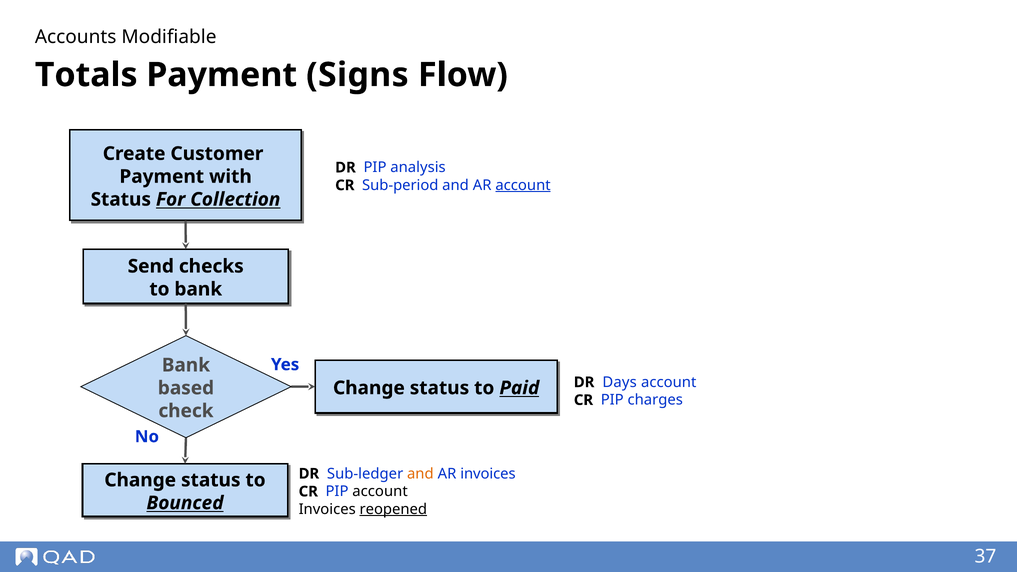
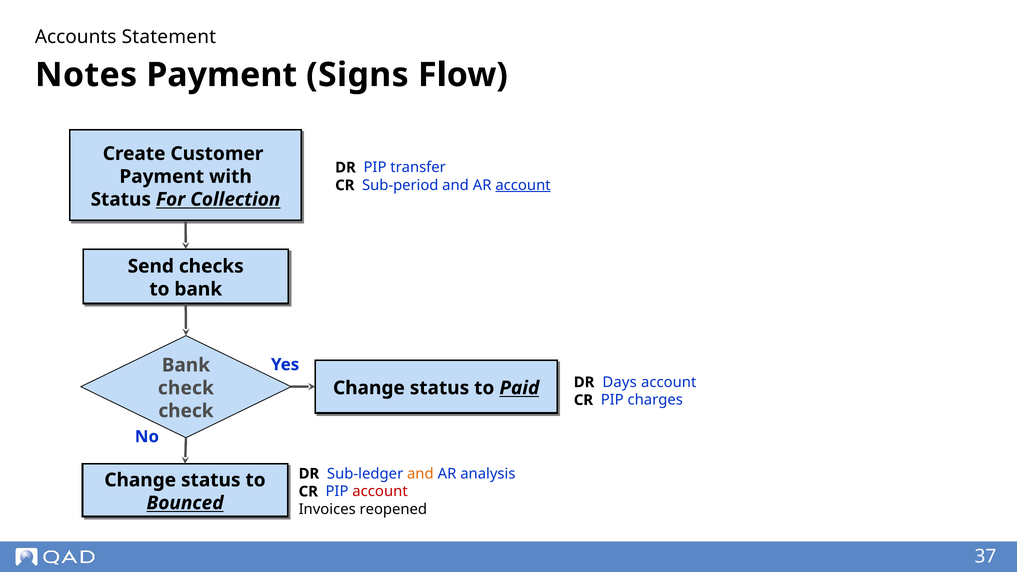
Modifiable: Modifiable -> Statement
Totals: Totals -> Notes
analysis: analysis -> transfer
based at (186, 388): based -> check
AR invoices: invoices -> analysis
account at (380, 492) colour: black -> red
reopened underline: present -> none
